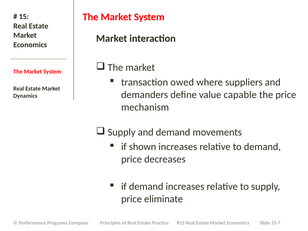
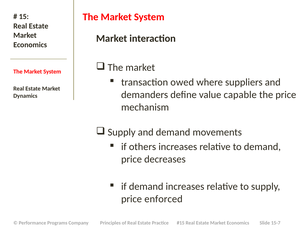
shown: shown -> others
eliminate: eliminate -> enforced
